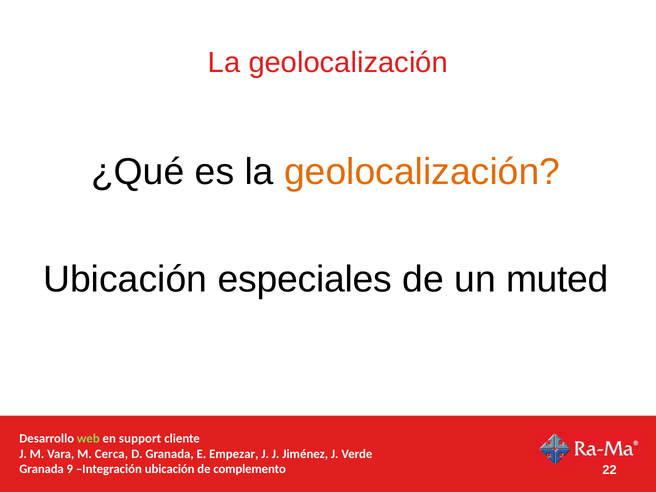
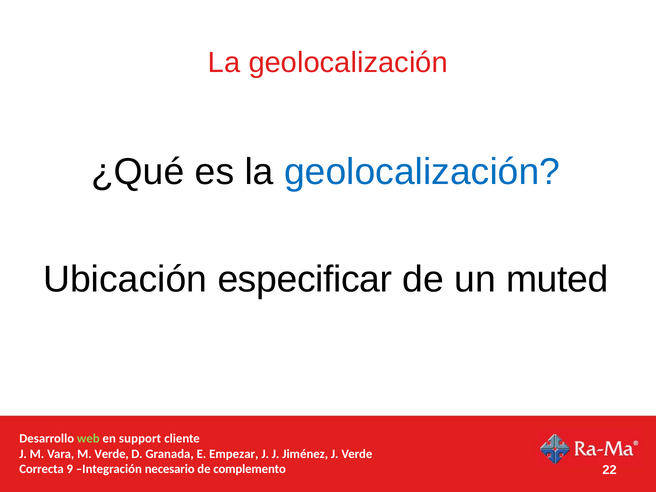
geolocalización at (422, 172) colour: orange -> blue
especiales: especiales -> especificar
M Cerca: Cerca -> Verde
Granada at (42, 469): Granada -> Correcta
Integración ubicación: ubicación -> necesario
